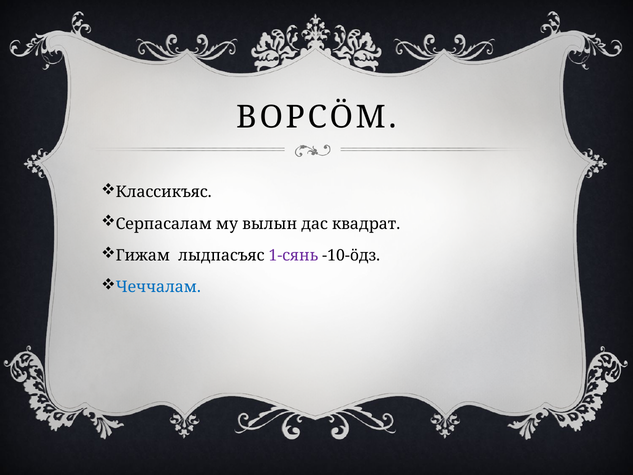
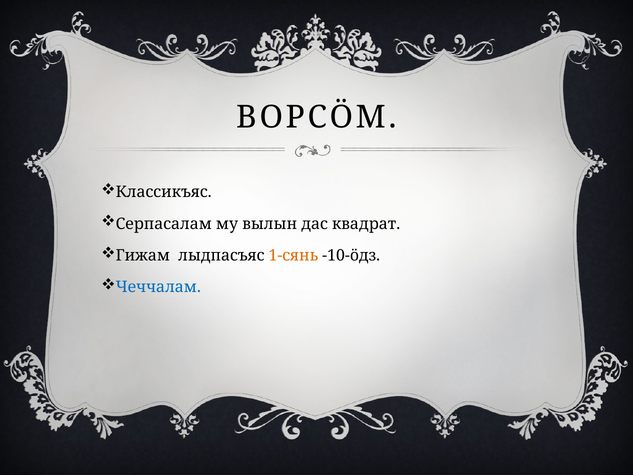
1-сянь colour: purple -> orange
